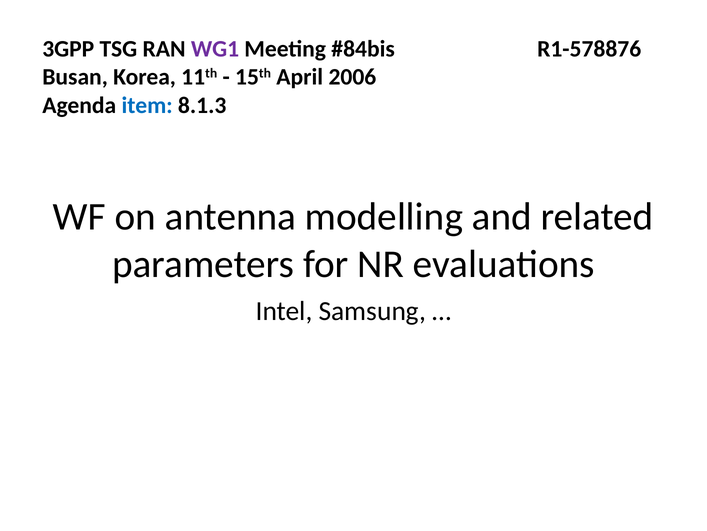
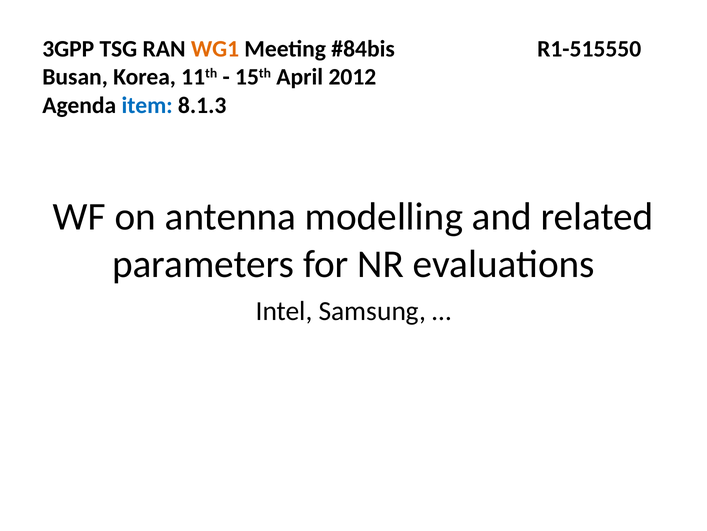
WG1 colour: purple -> orange
R1-578876: R1-578876 -> R1-515550
2006: 2006 -> 2012
